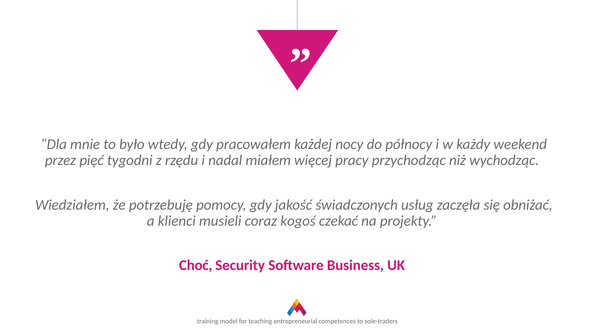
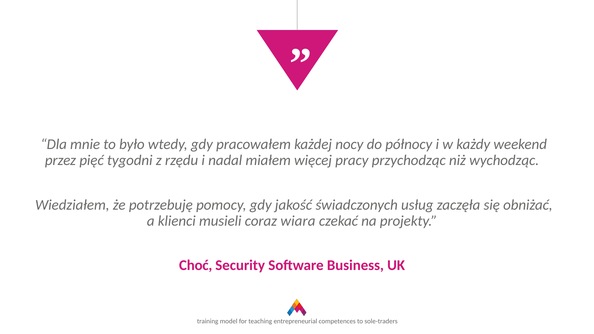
kogoś: kogoś -> wiara
